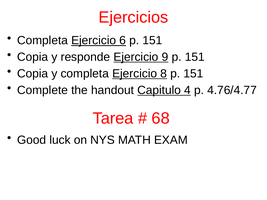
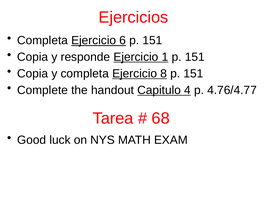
9: 9 -> 1
